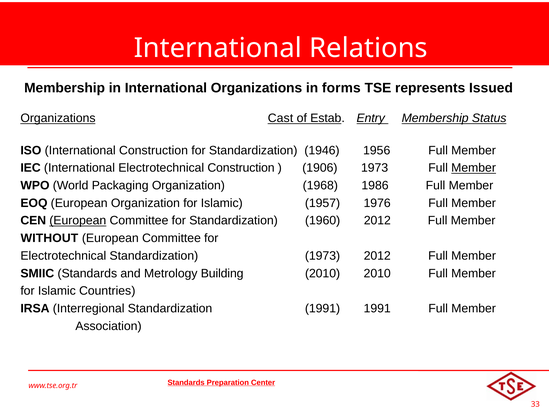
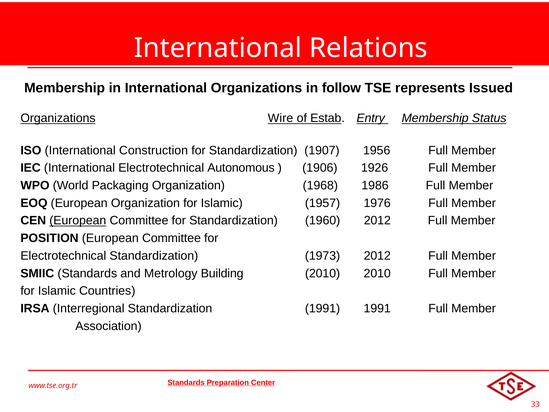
forms: forms -> follow
Cast: Cast -> Wire
1946: 1946 -> 1907
Electrotechnical Construction: Construction -> Autonomous
1906 1973: 1973 -> 1926
Member at (474, 168) underline: present -> none
WITHOUT: WITHOUT -> POSITION
